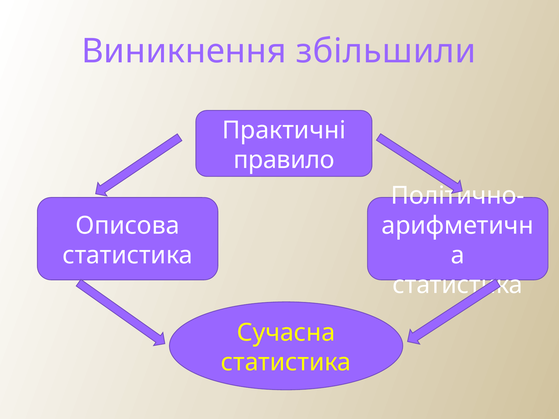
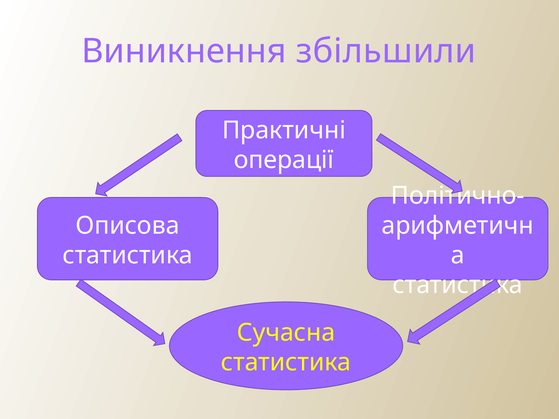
правило: правило -> операції
